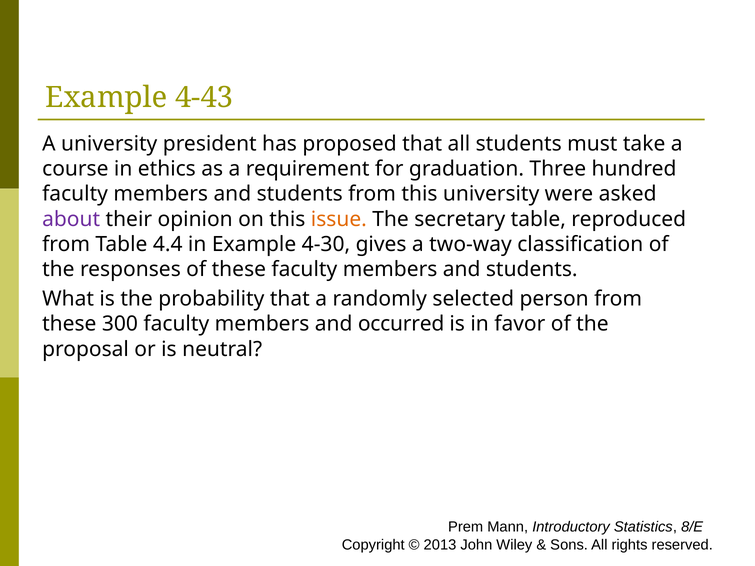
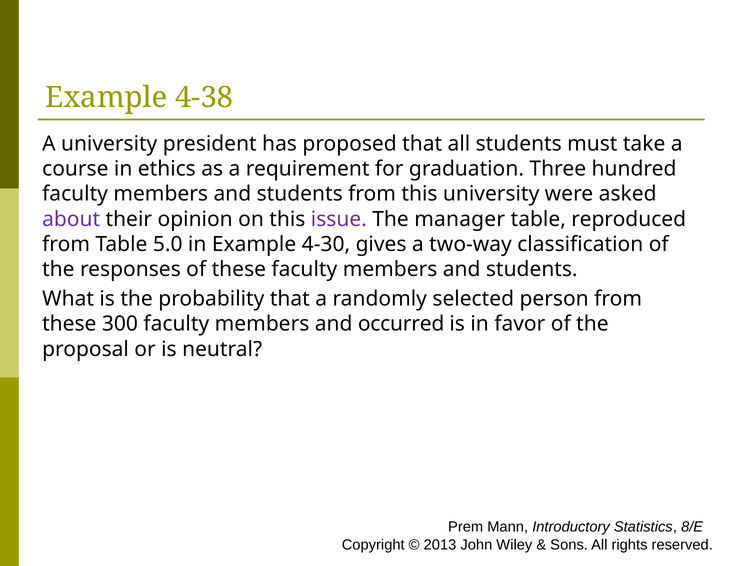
4-43: 4-43 -> 4-38
issue colour: orange -> purple
secretary: secretary -> manager
4.4: 4.4 -> 5.0
